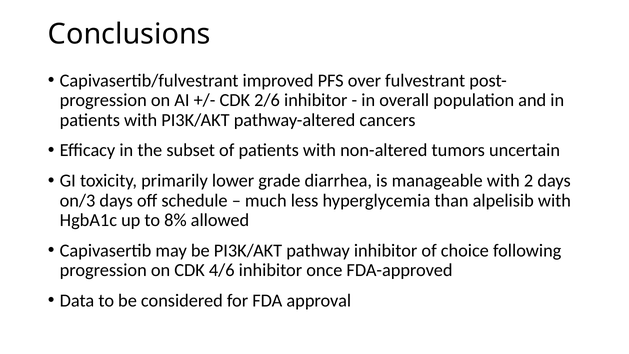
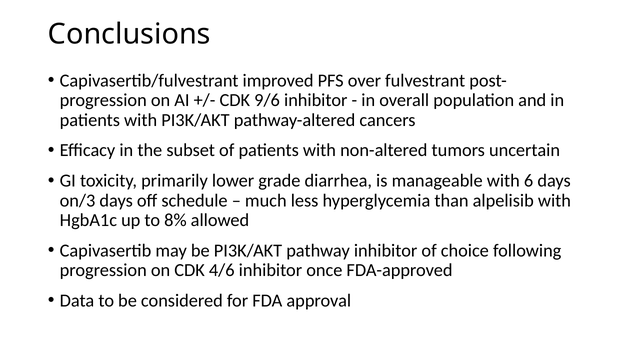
2/6: 2/6 -> 9/6
2: 2 -> 6
